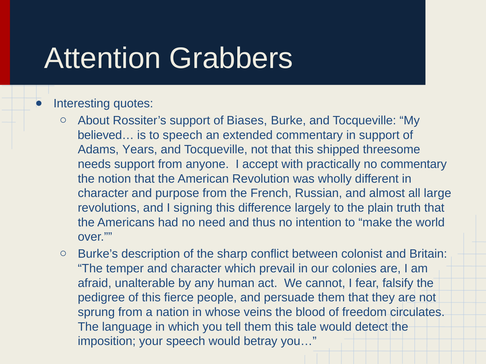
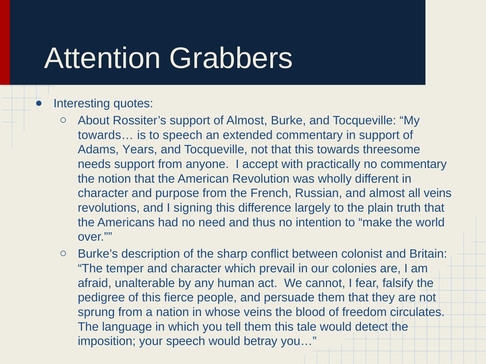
of Biases: Biases -> Almost
believed…: believed… -> towards…
shipped: shipped -> towards
all large: large -> veins
